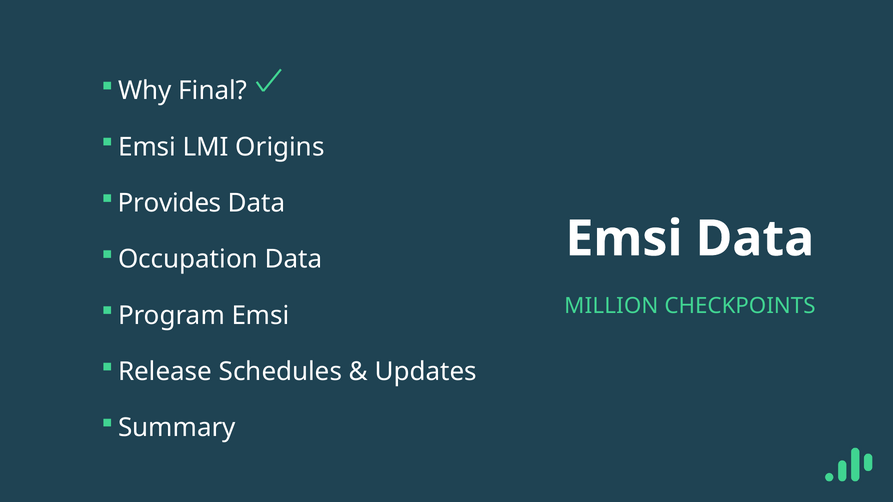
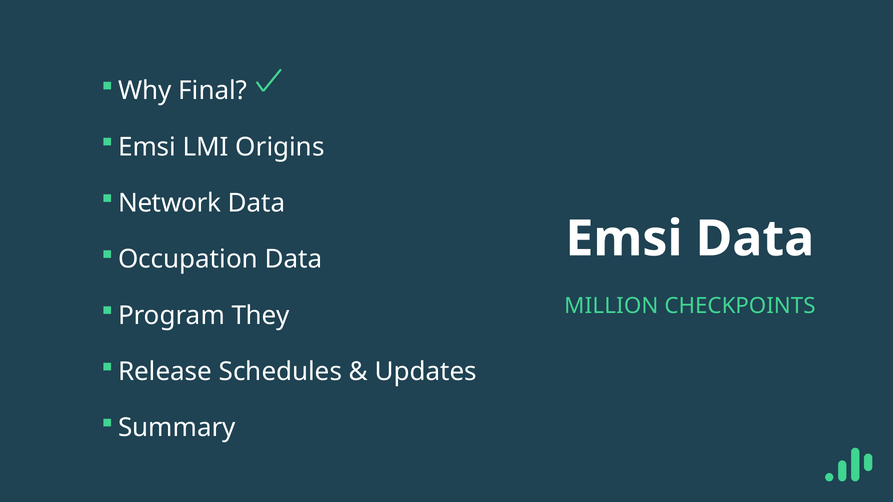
Provides: Provides -> Network
Program Emsi: Emsi -> They
